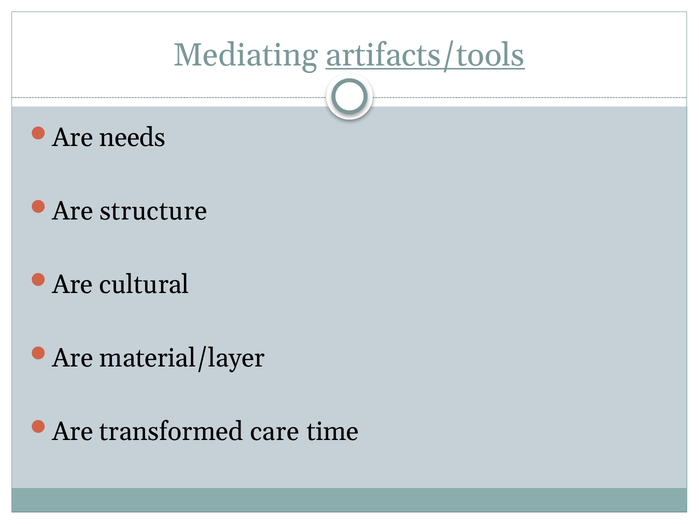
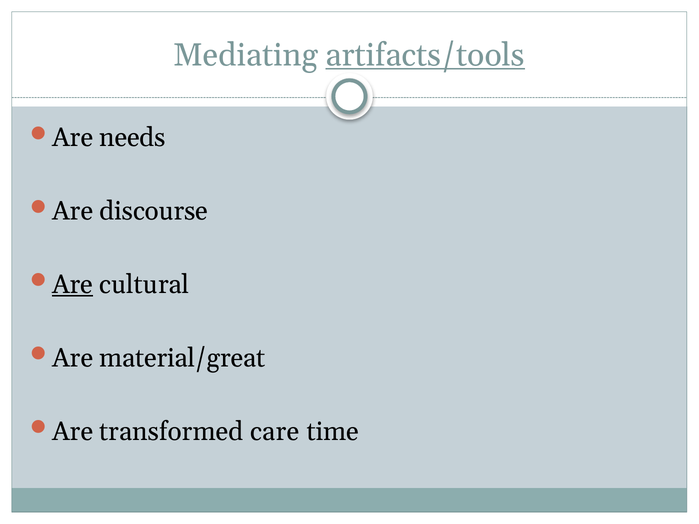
structure: structure -> discourse
Are at (73, 285) underline: none -> present
material/layer: material/layer -> material/great
